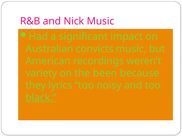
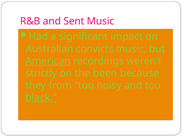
Nick: Nick -> Sent
American underline: none -> present
variety: variety -> strictly
lyrics: lyrics -> from
